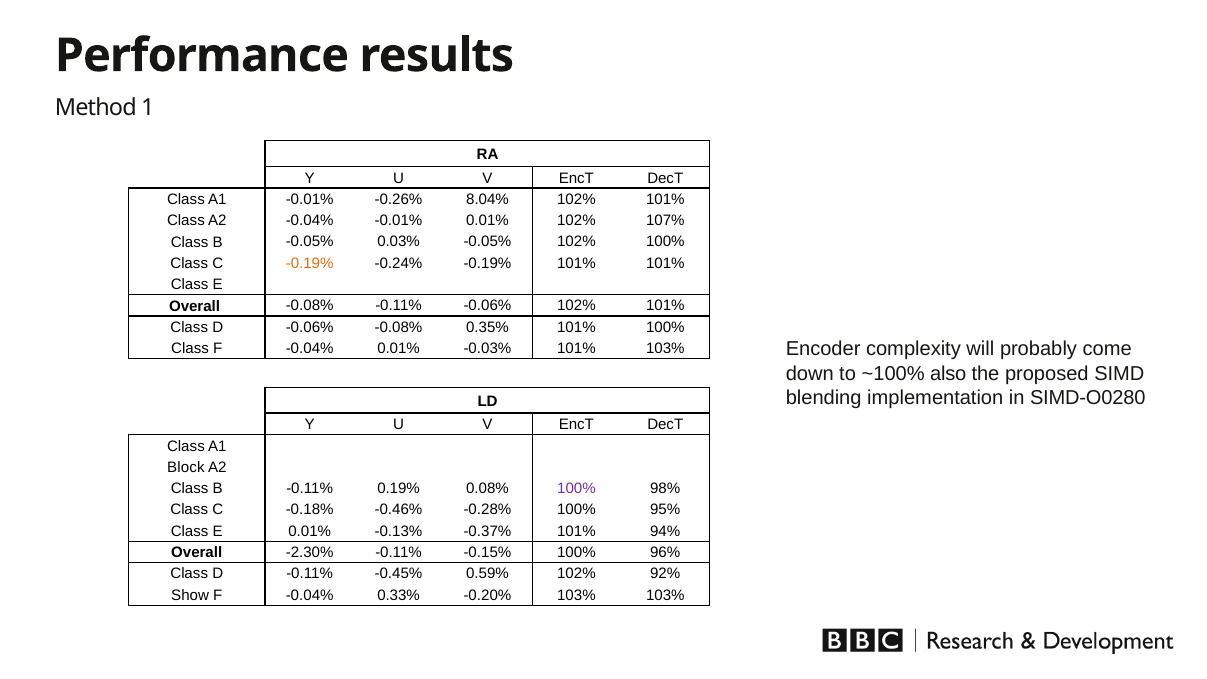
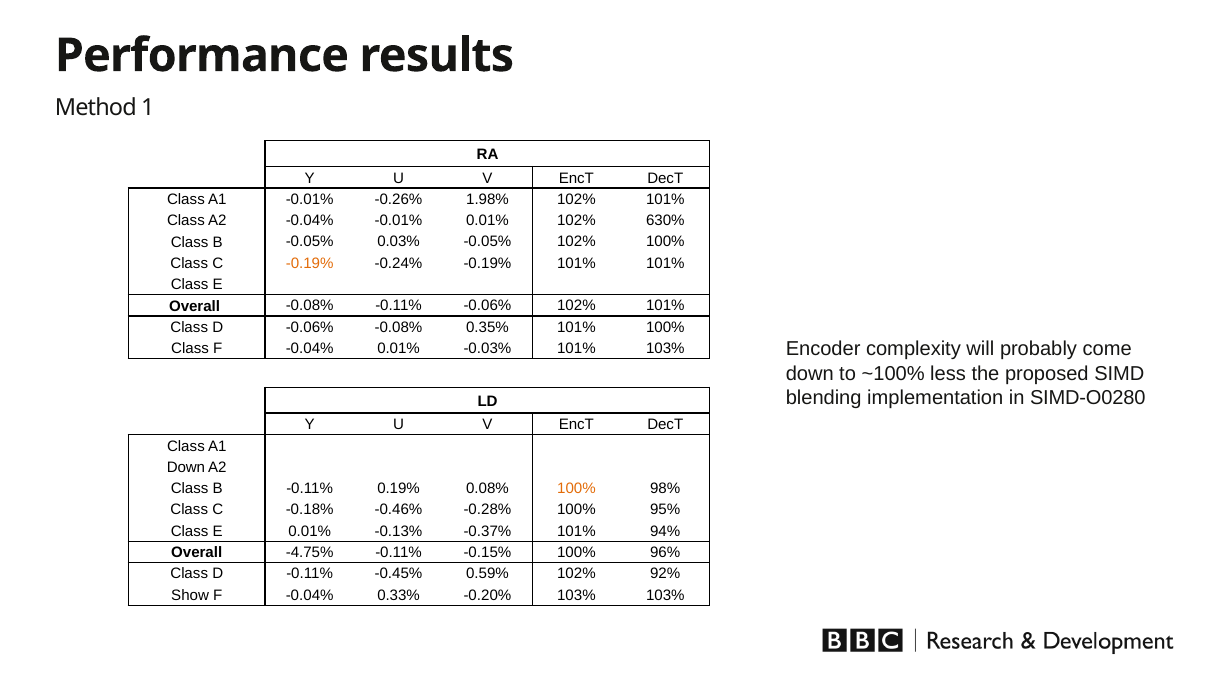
8.04%: 8.04% -> 1.98%
107%: 107% -> 630%
also: also -> less
Block at (186, 467): Block -> Down
100% at (576, 489) colour: purple -> orange
-2.30%: -2.30% -> -4.75%
